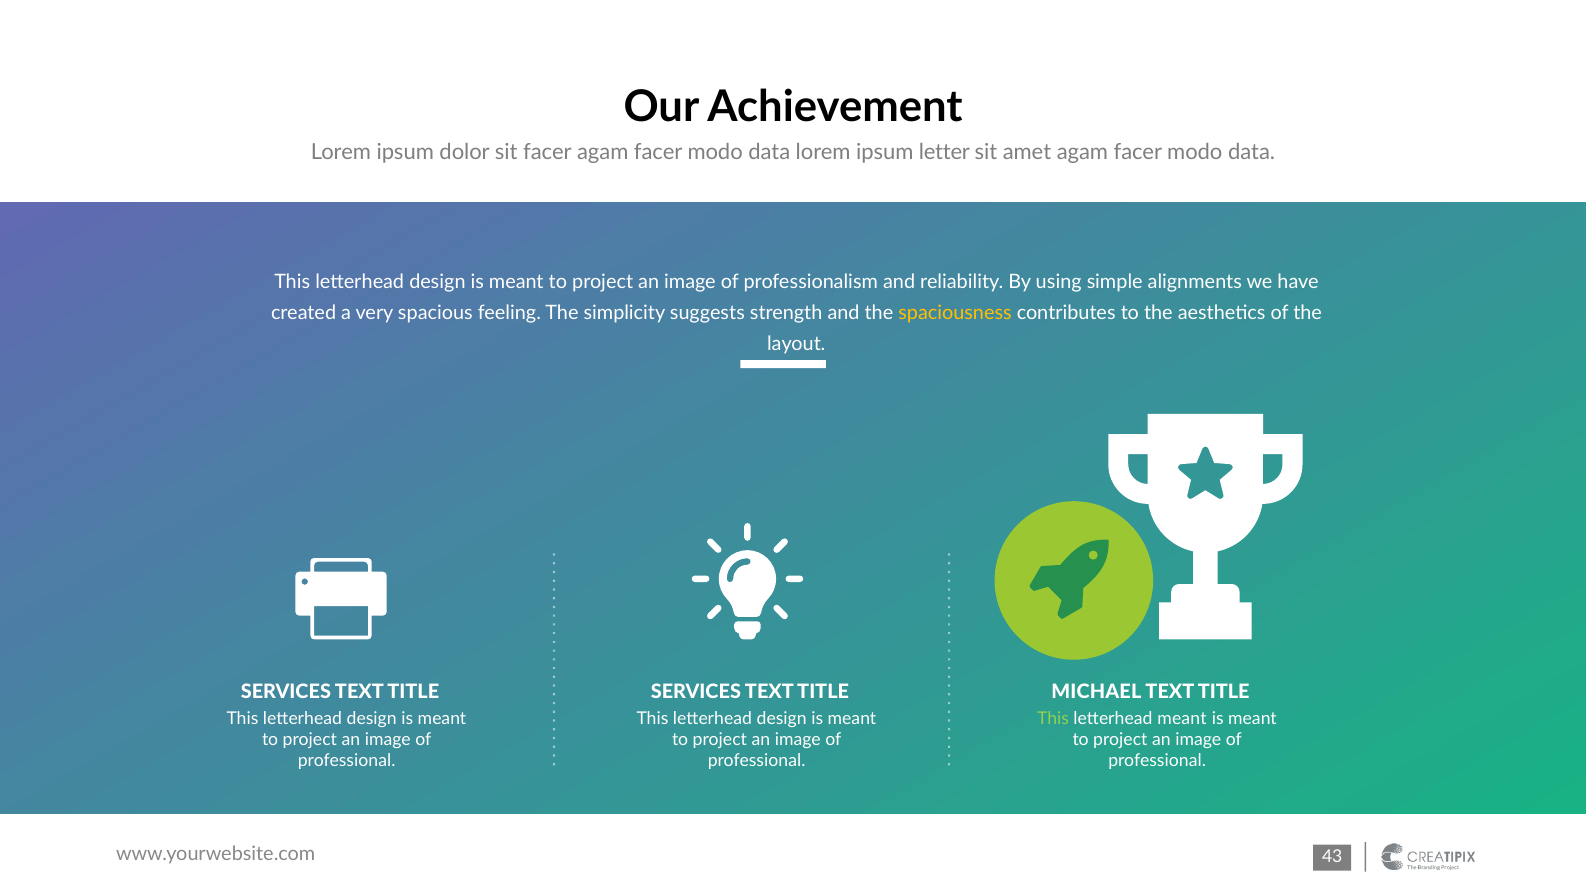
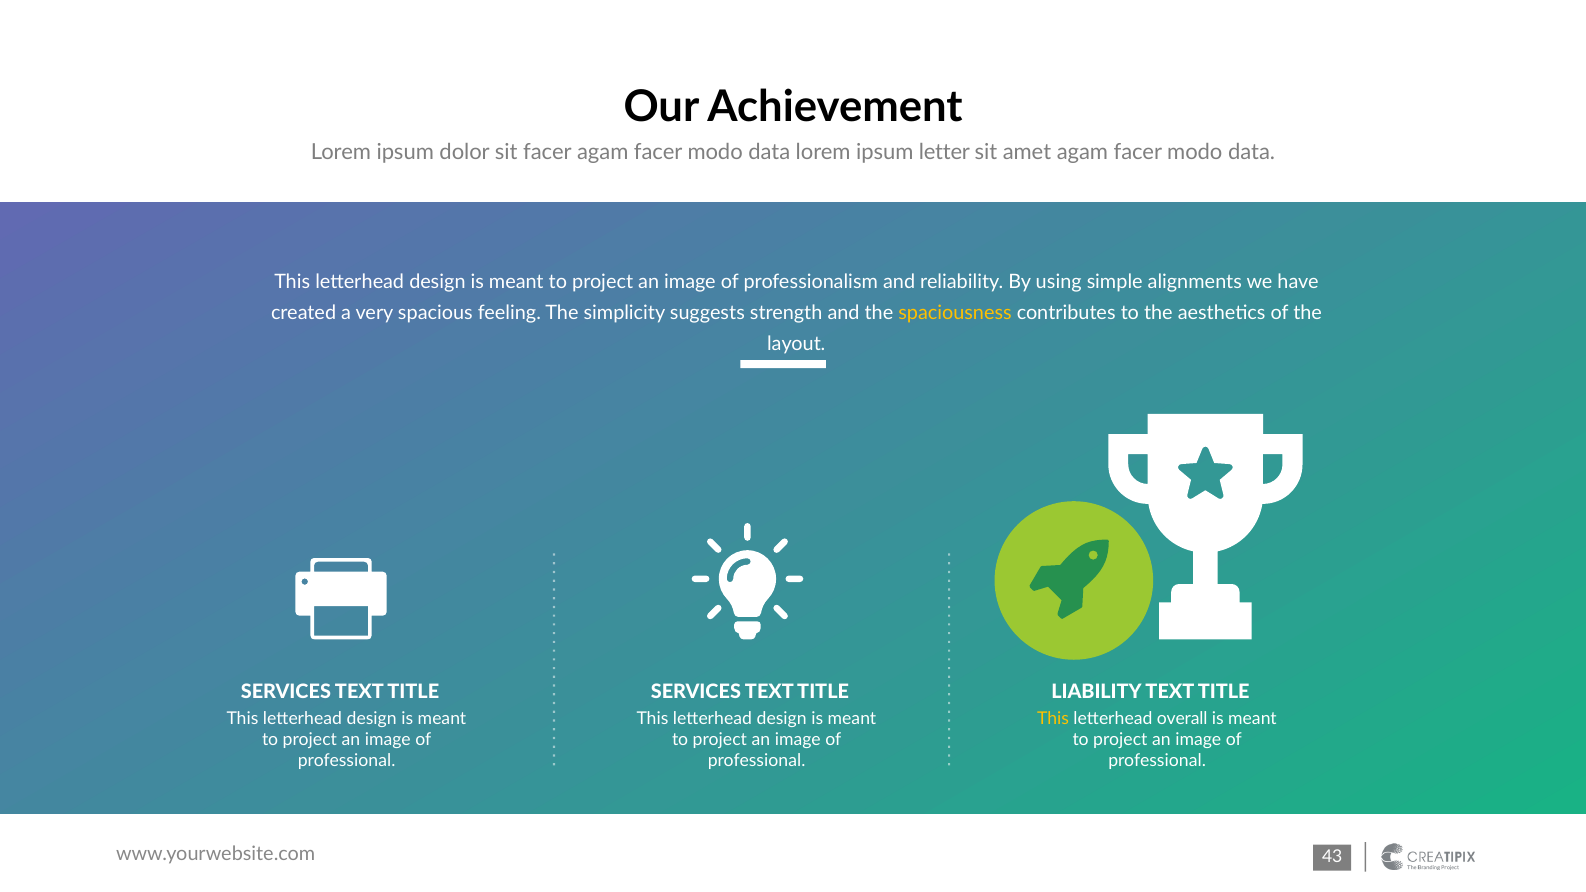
MICHAEL: MICHAEL -> LIABILITY
This at (1053, 719) colour: light green -> yellow
letterhead meant: meant -> overall
